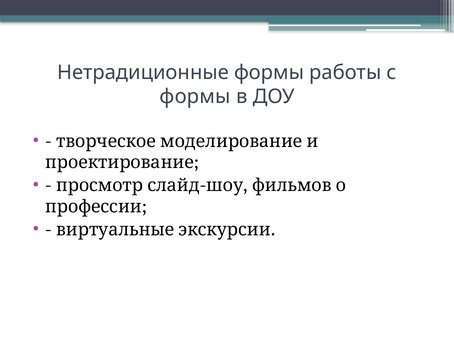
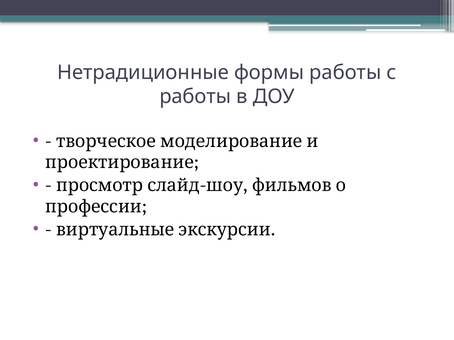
формы at (195, 97): формы -> работы
